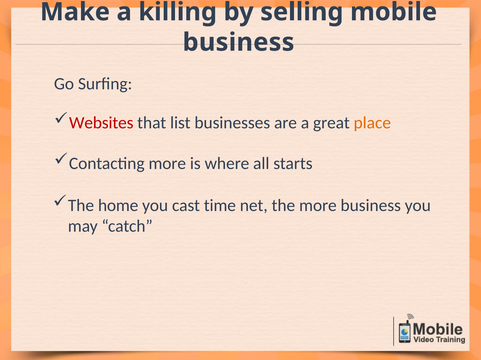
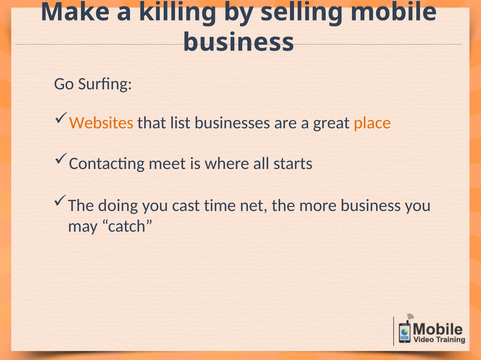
Websites colour: red -> orange
Contacting more: more -> meet
home: home -> doing
